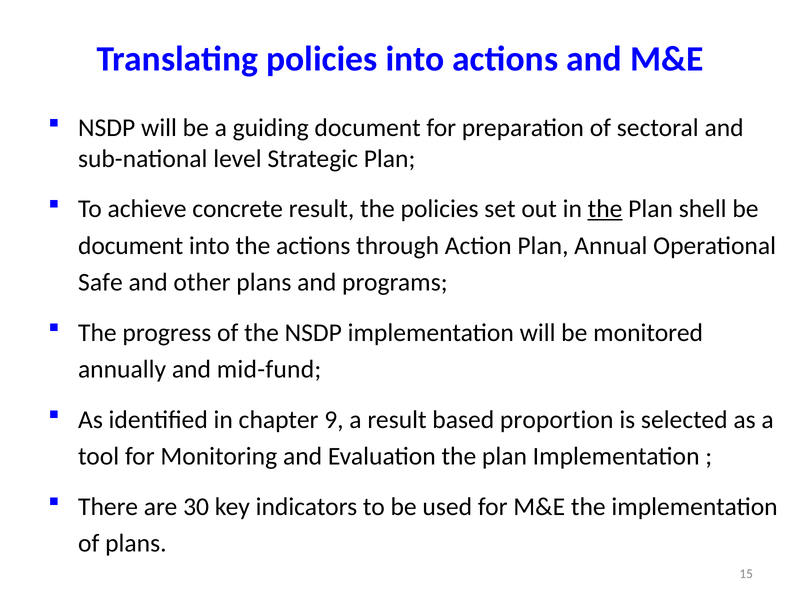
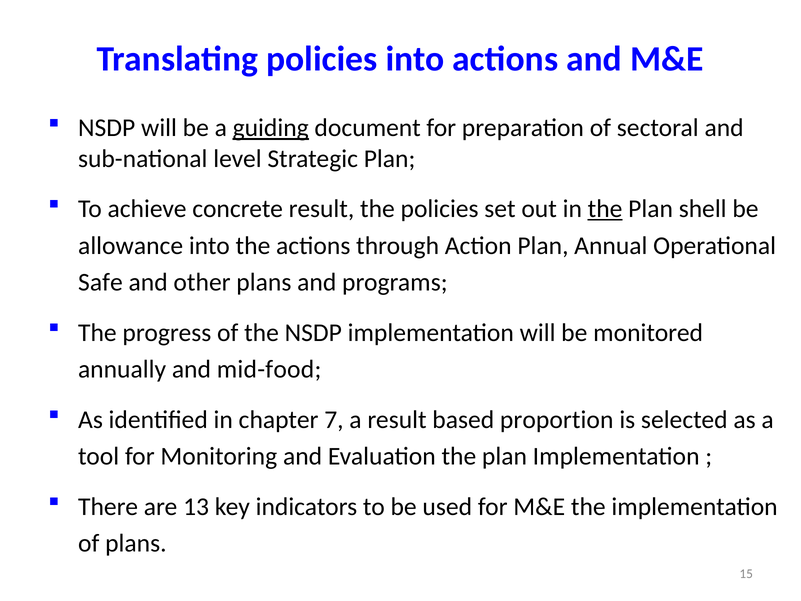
guiding underline: none -> present
document at (131, 246): document -> allowance
mid-fund: mid-fund -> mid-food
9: 9 -> 7
30: 30 -> 13
